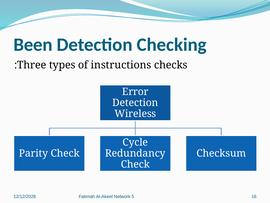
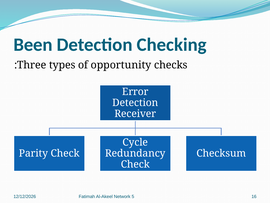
instructions: instructions -> opportunity
Wireless: Wireless -> Receiver
